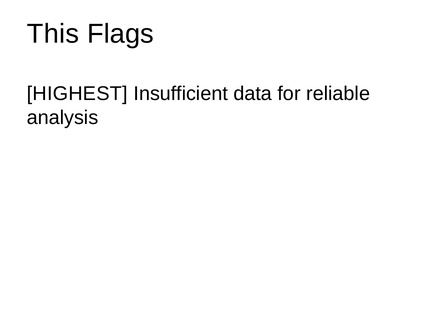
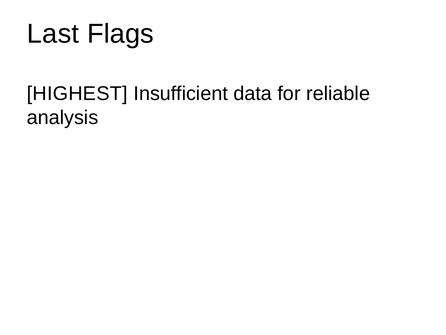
This: This -> Last
